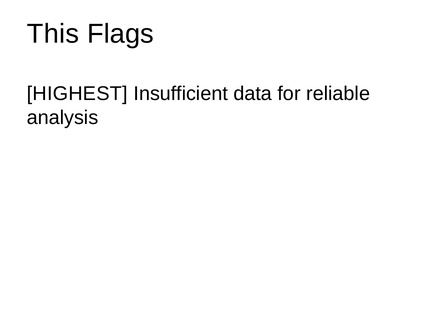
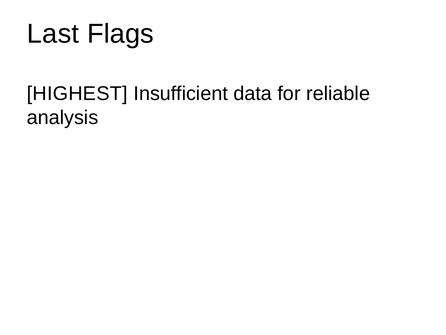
This: This -> Last
